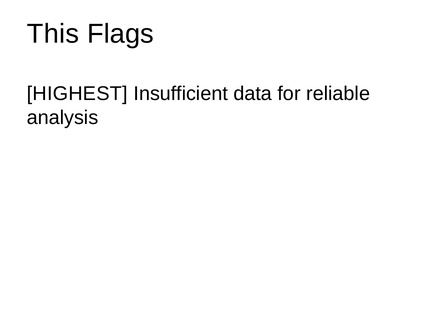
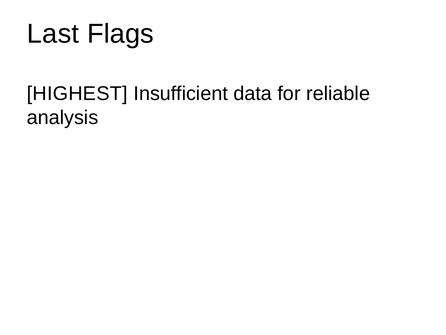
This: This -> Last
